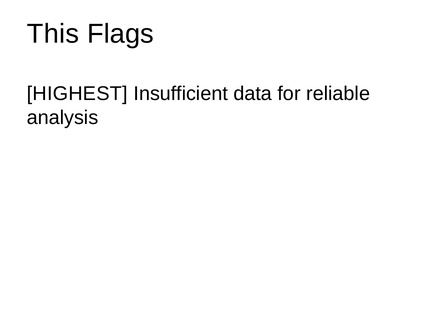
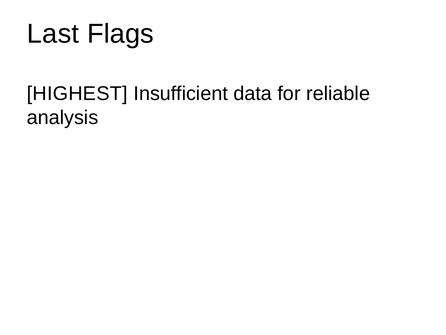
This: This -> Last
